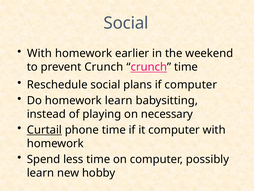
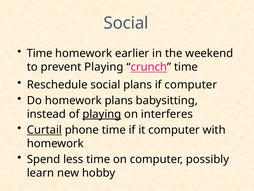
With at (40, 53): With -> Time
prevent Crunch: Crunch -> Playing
homework learn: learn -> plans
playing at (102, 114) underline: none -> present
necessary: necessary -> interferes
